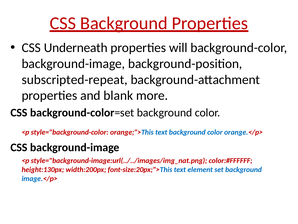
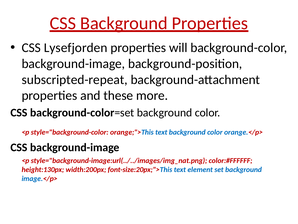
Underneath: Underneath -> Lysefjorden
blank: blank -> these
